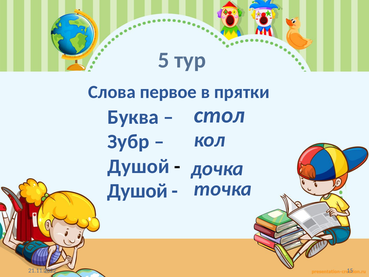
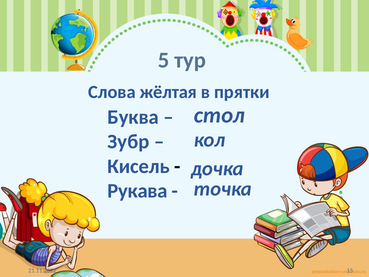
первое: первое -> жёлтая
Душой at (138, 166): Душой -> Кисель
Душой at (137, 191): Душой -> Рукава
